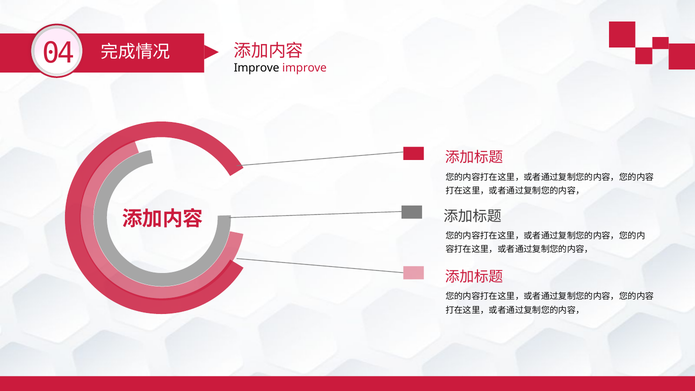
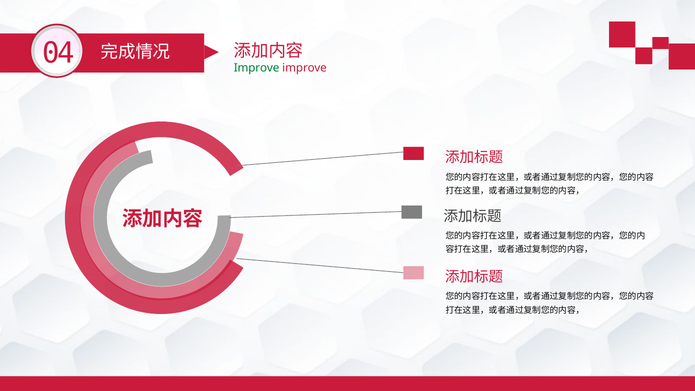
Improve at (257, 68) colour: black -> green
